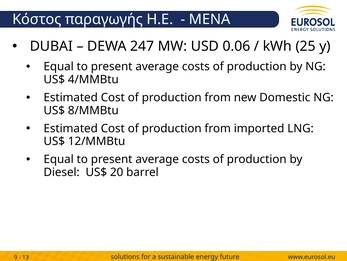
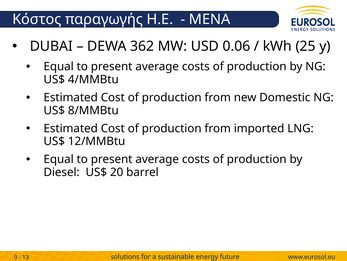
247: 247 -> 362
